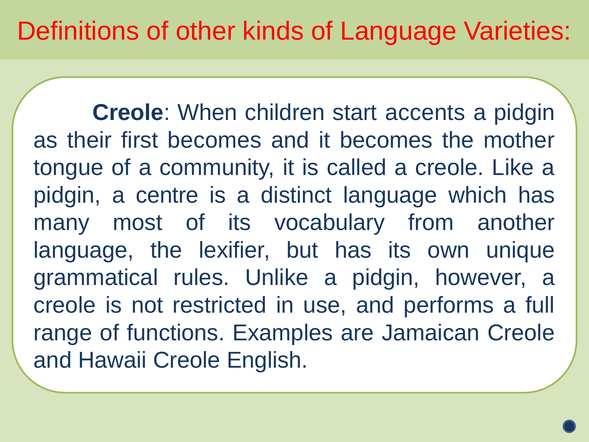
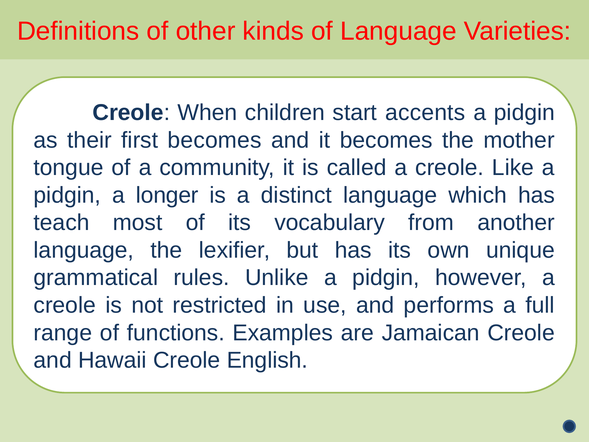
centre: centre -> longer
many: many -> teach
